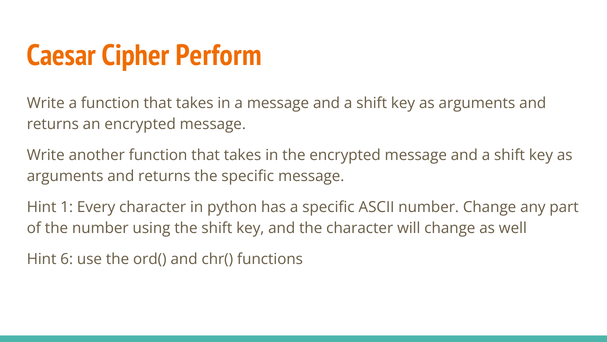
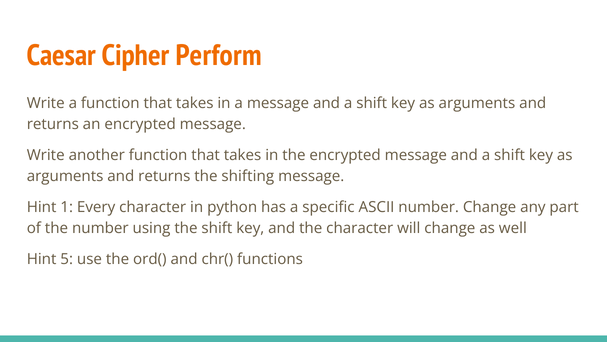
the specific: specific -> shifting
6: 6 -> 5
